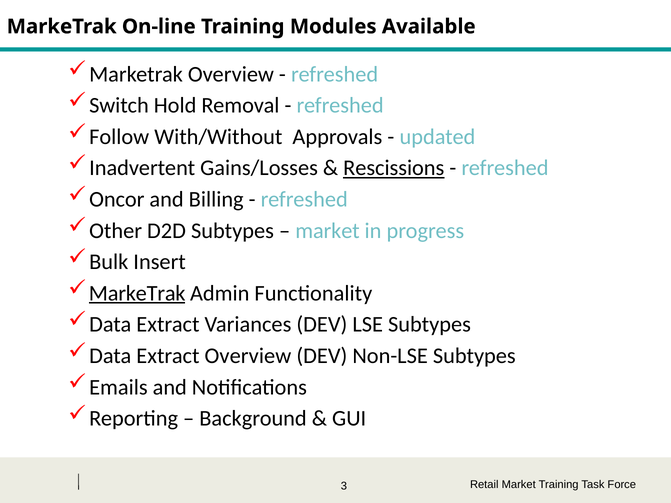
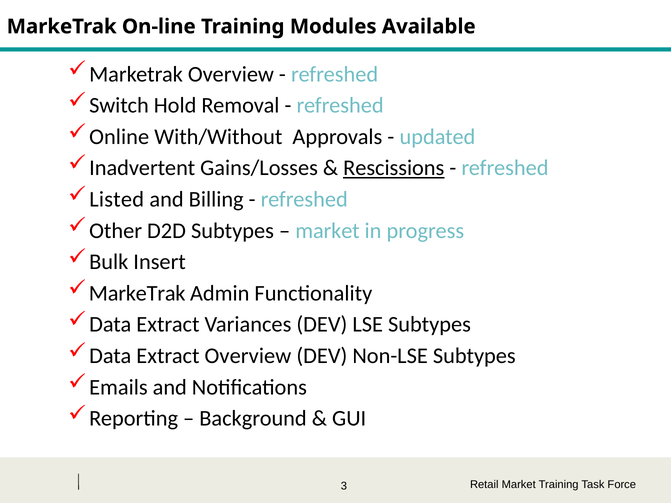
Follow: Follow -> Online
Oncor: Oncor -> Listed
MarkeTrak at (137, 293) underline: present -> none
